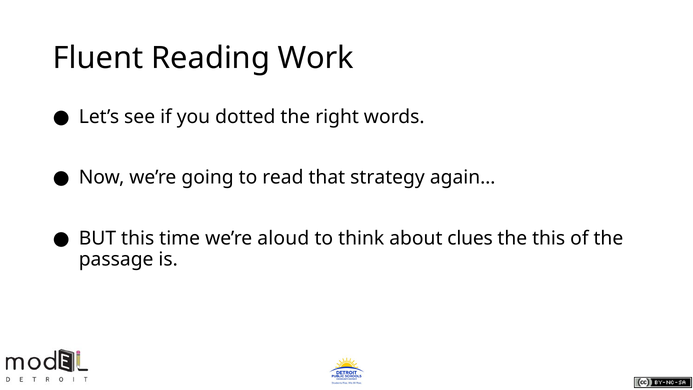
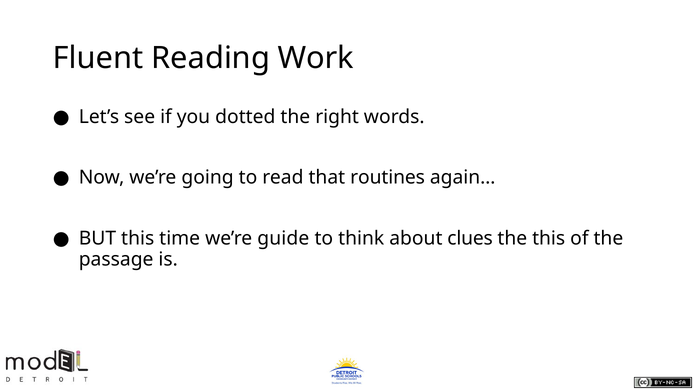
strategy: strategy -> routines
aloud: aloud -> guide
